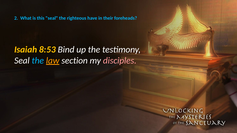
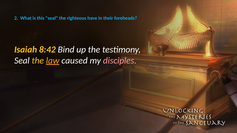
8:53: 8:53 -> 8:42
the at (38, 61) colour: light blue -> yellow
section: section -> caused
